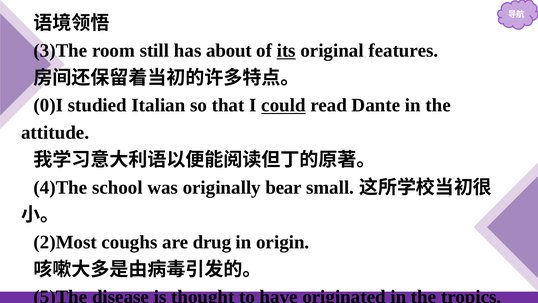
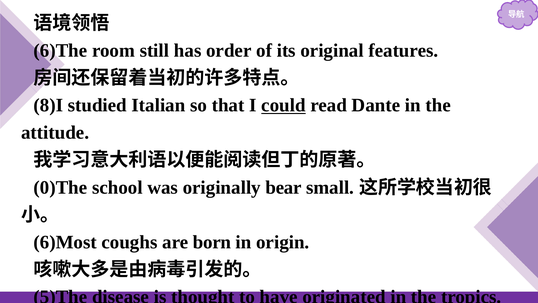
3)The: 3)The -> 6)The
about: about -> order
its underline: present -> none
0)I: 0)I -> 8)I
4)The: 4)The -> 0)The
2)Most: 2)Most -> 6)Most
drug: drug -> born
